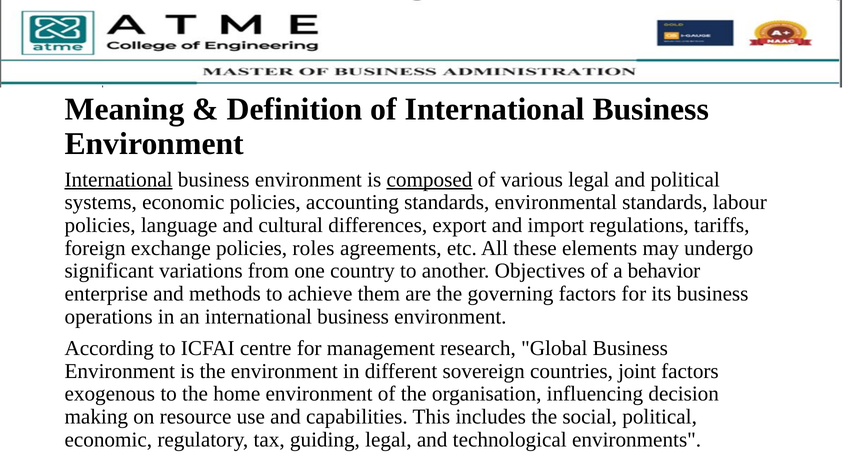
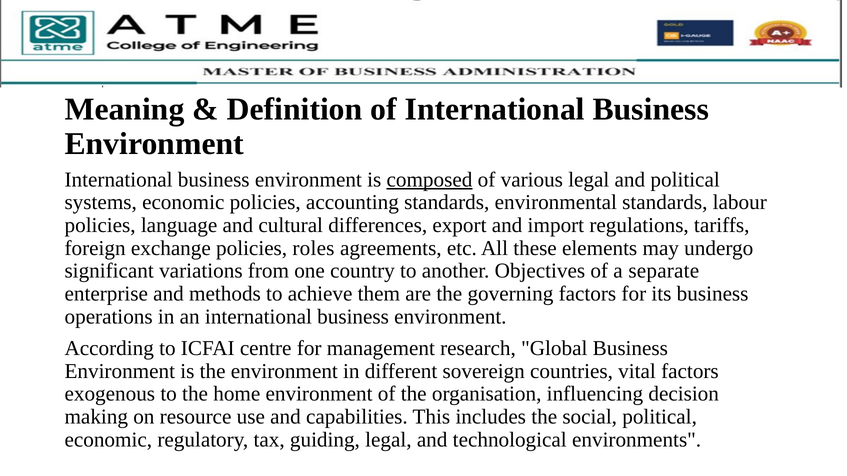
International at (119, 180) underline: present -> none
behavior: behavior -> separate
joint: joint -> vital
